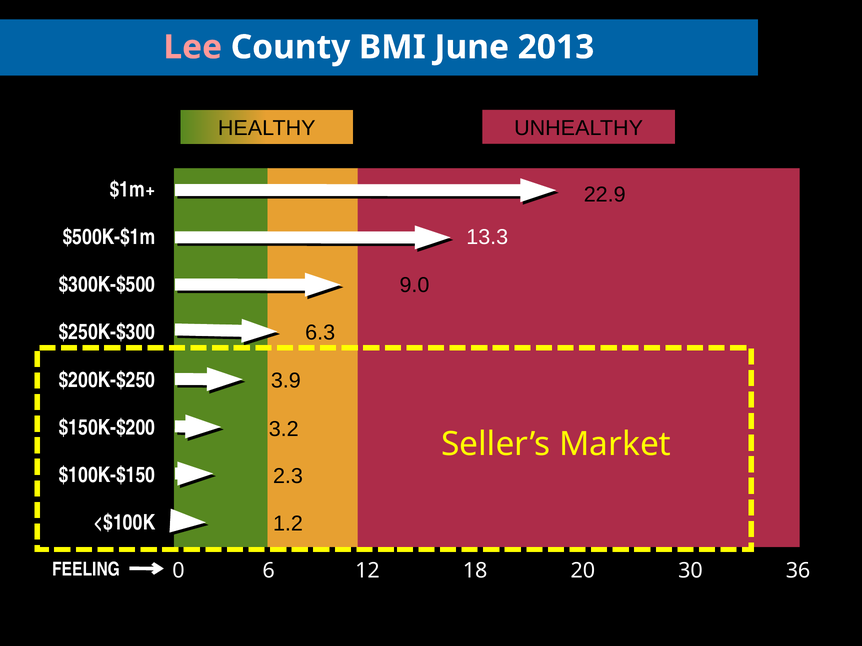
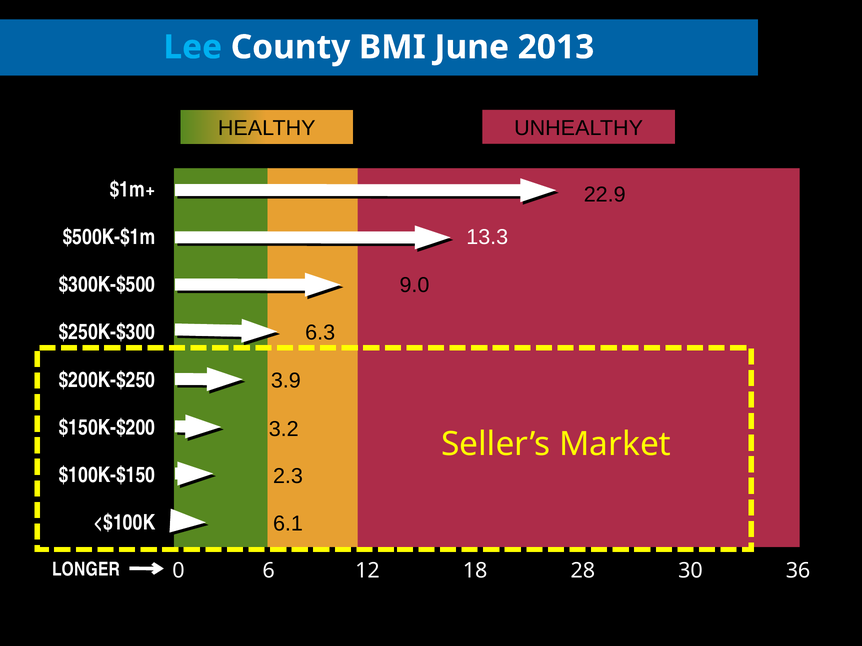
Lee colour: pink -> light blue
1.2: 1.2 -> 6.1
FEELING: FEELING -> LONGER
20: 20 -> 28
